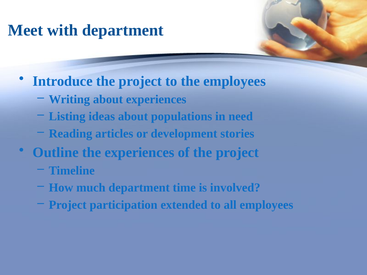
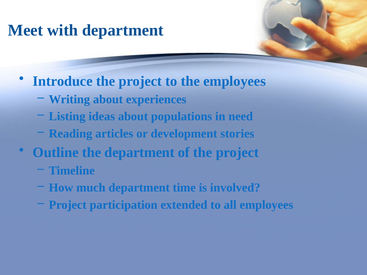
the experiences: experiences -> department
